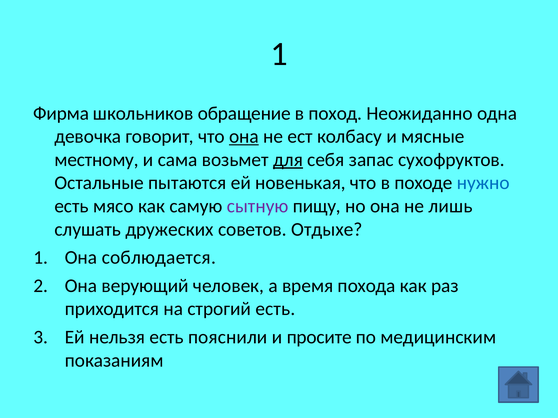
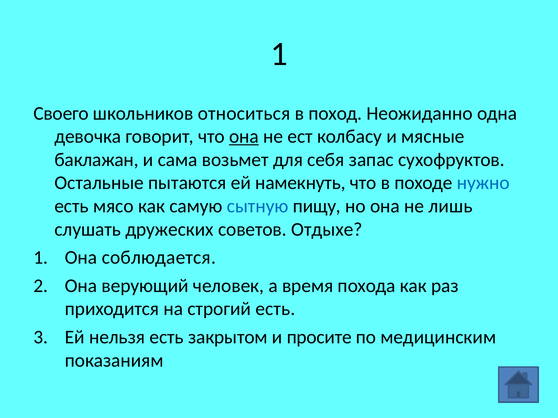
Фирма: Фирма -> Своего
обращение: обращение -> относиться
местному: местному -> баклажан
для underline: present -> none
новенькая: новенькая -> намекнуть
сытную colour: purple -> blue
пояснили: пояснили -> закрытом
